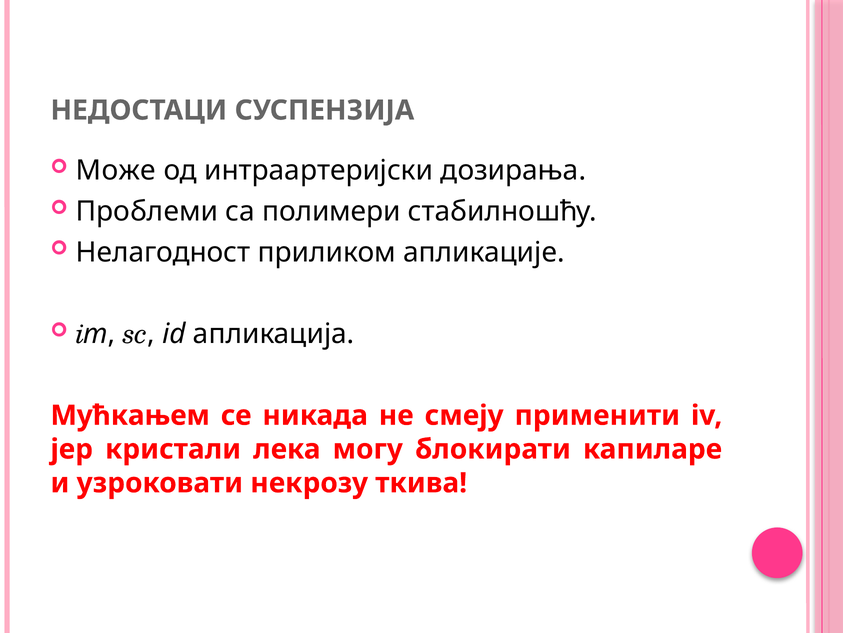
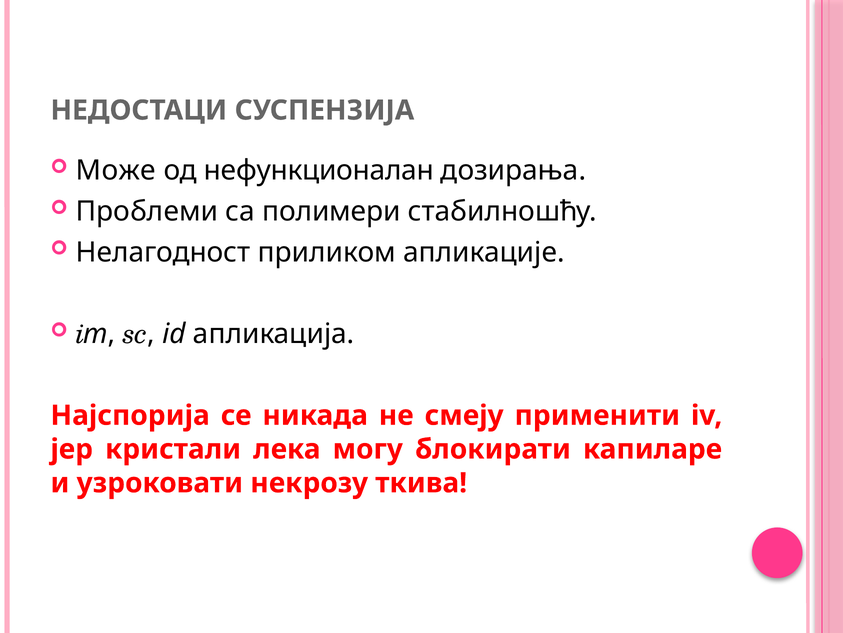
интраартеријски: интраартеријски -> нефункционалан
Мућкањем: Мућкањем -> Најспорија
